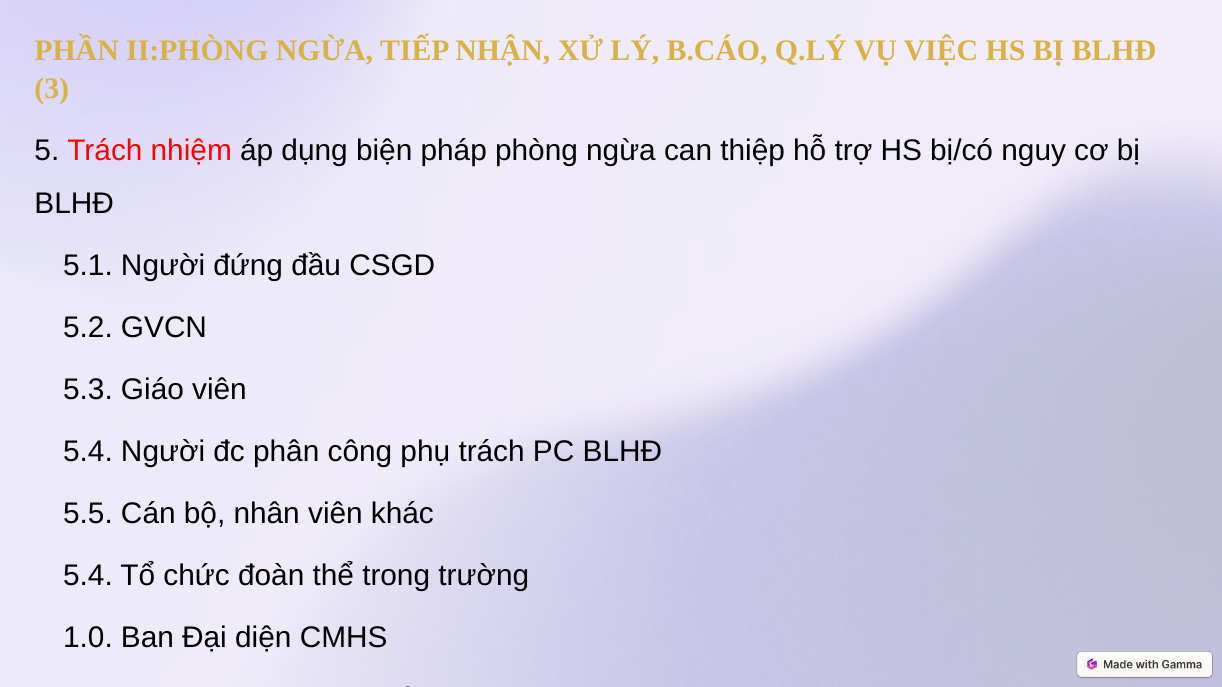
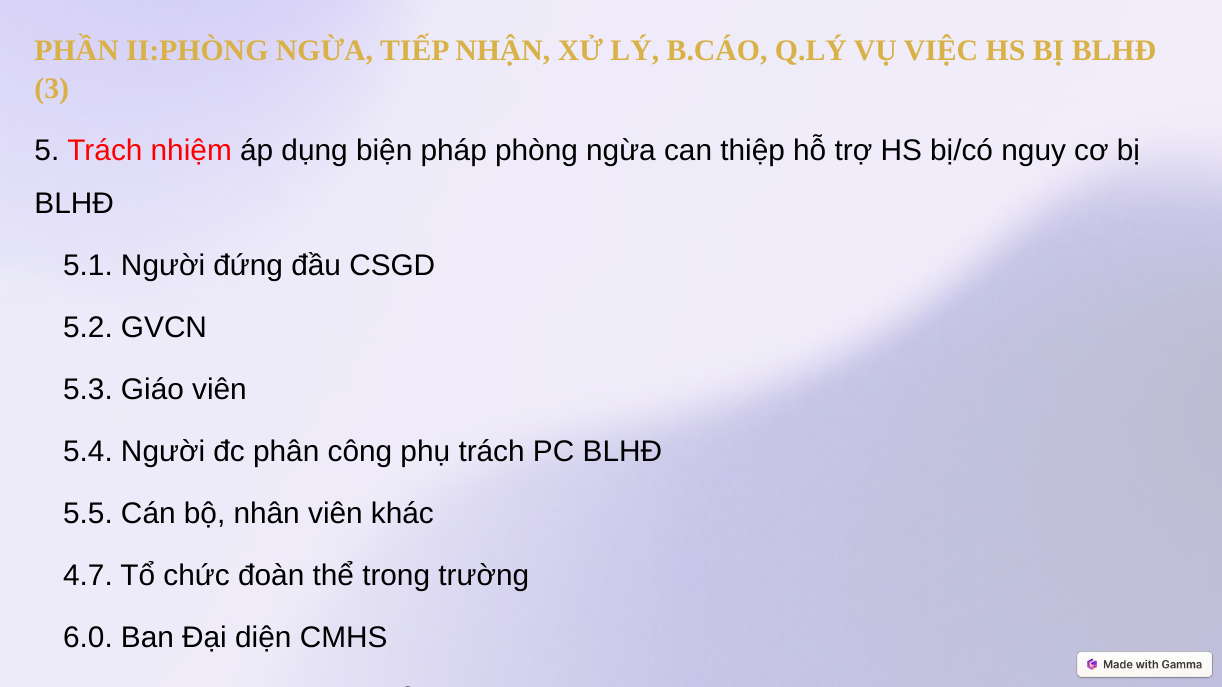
5.4 at (88, 576): 5.4 -> 4.7
1.0: 1.0 -> 6.0
